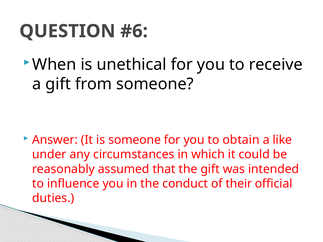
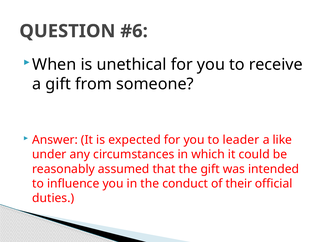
is someone: someone -> expected
obtain: obtain -> leader
